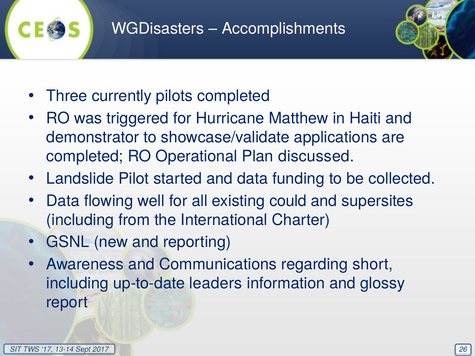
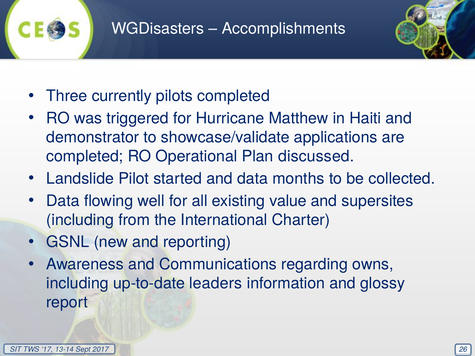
funding: funding -> months
could: could -> value
short: short -> owns
